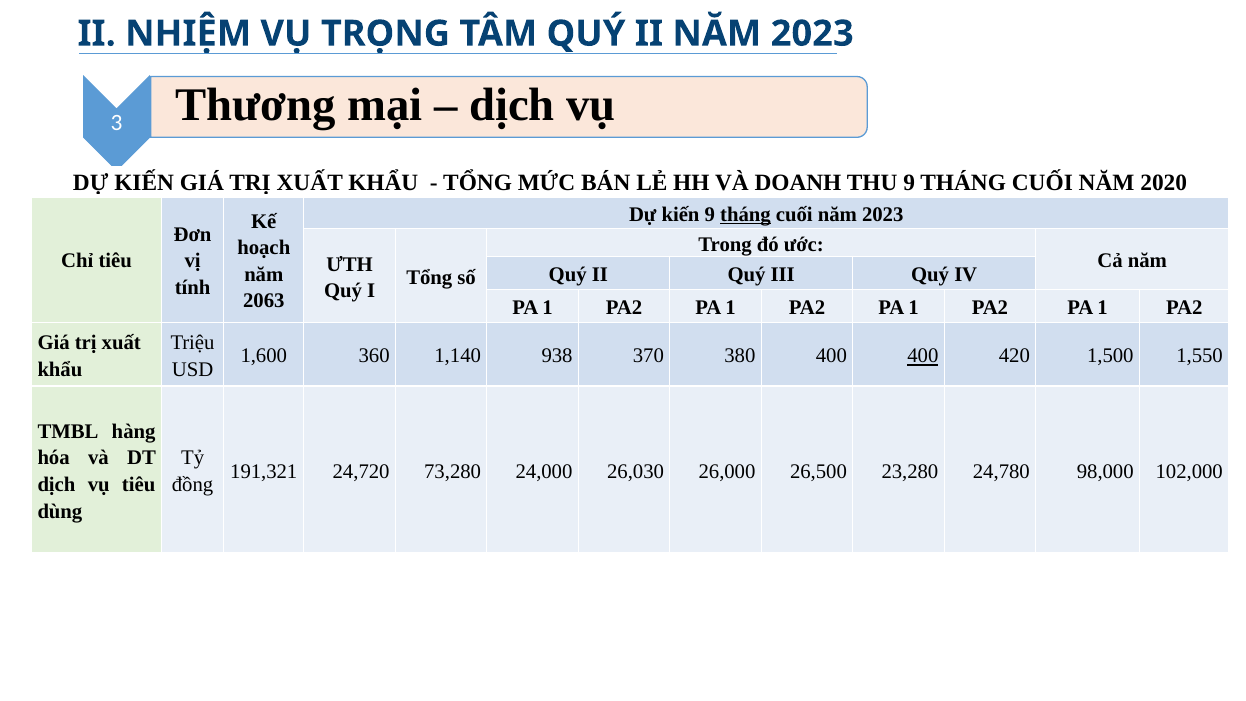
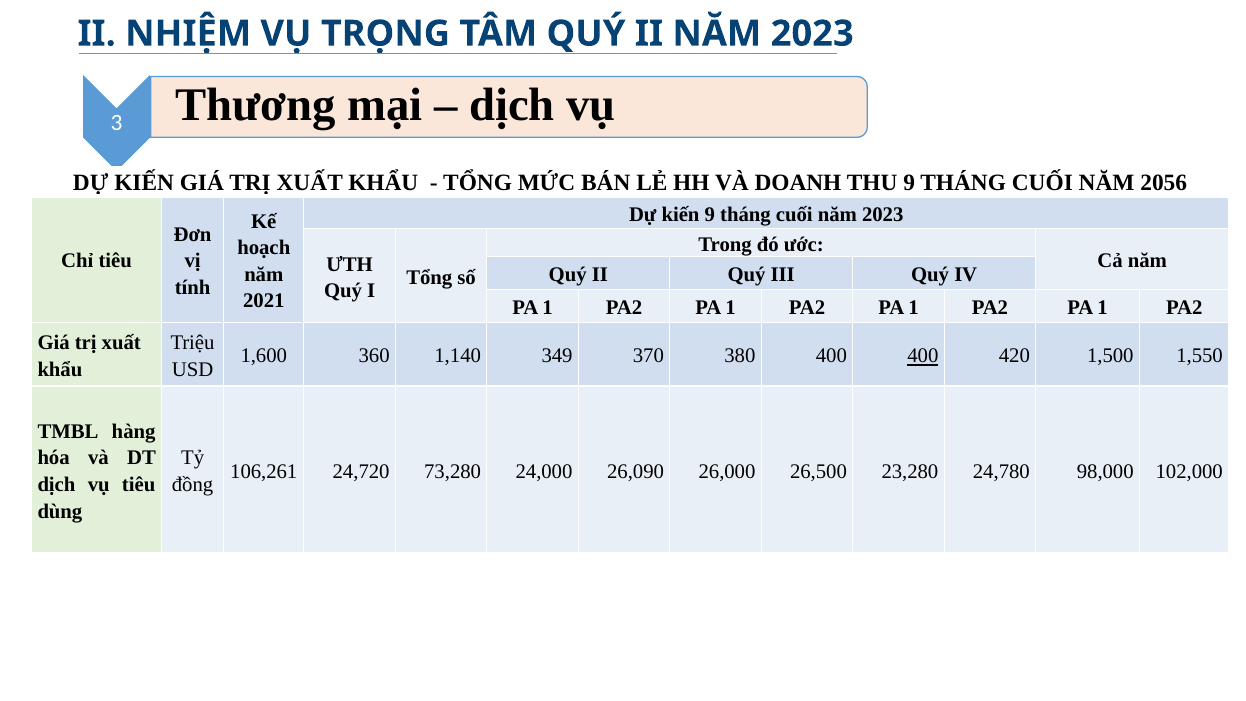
2020: 2020 -> 2056
tháng at (745, 214) underline: present -> none
2063: 2063 -> 2021
938: 938 -> 349
191,321: 191,321 -> 106,261
26,030: 26,030 -> 26,090
